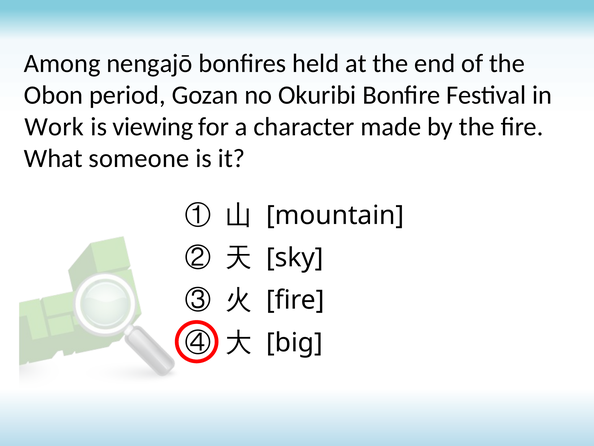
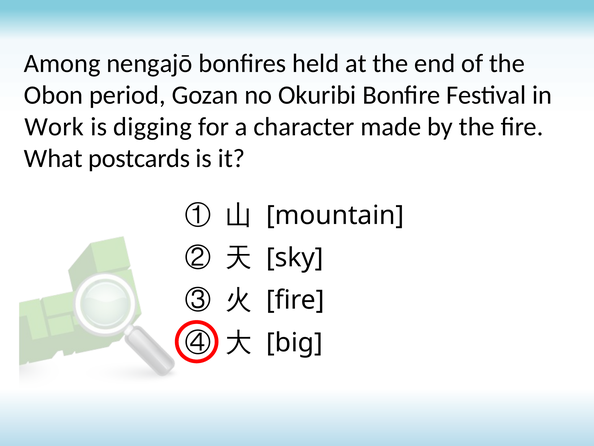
viewing: viewing -> digging
someone: someone -> postcards
